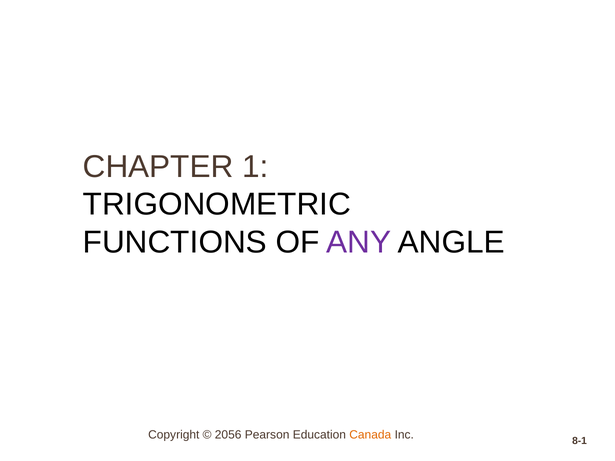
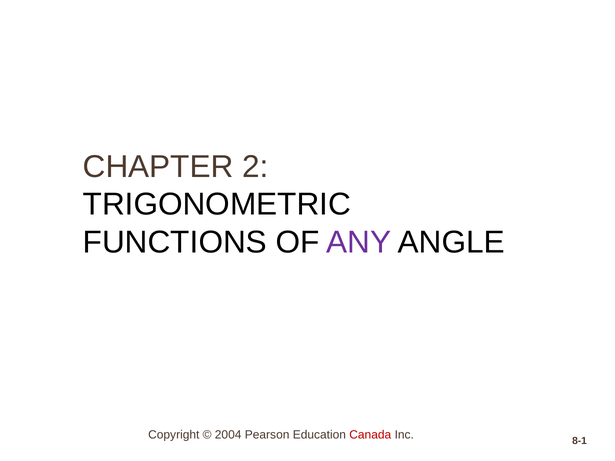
1: 1 -> 2
2056: 2056 -> 2004
Canada colour: orange -> red
